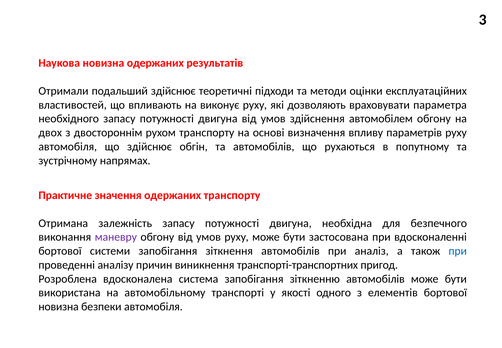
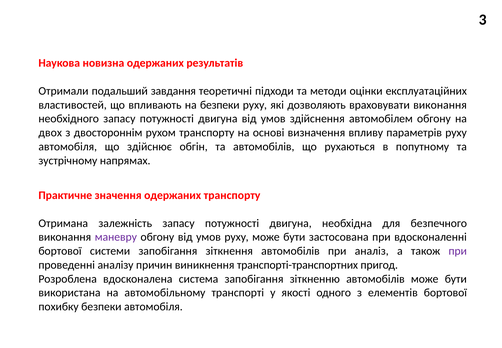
подальший здійснює: здійснює -> завдання
на виконує: виконує -> безпеки
враховувати параметра: параметра -> виконання
при at (458, 251) colour: blue -> purple
новизна at (59, 306): новизна -> похибку
